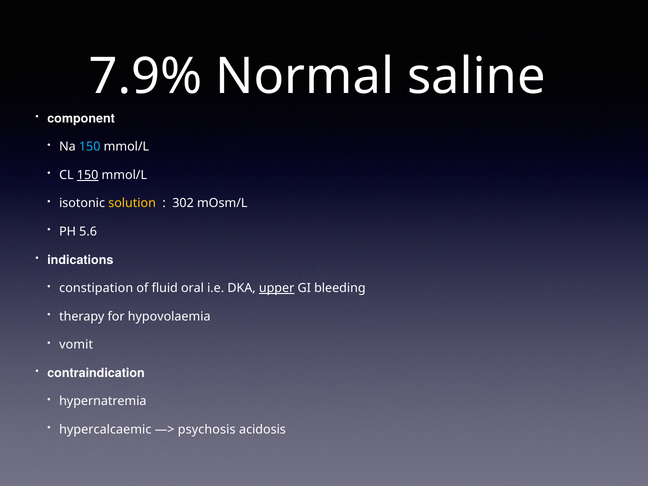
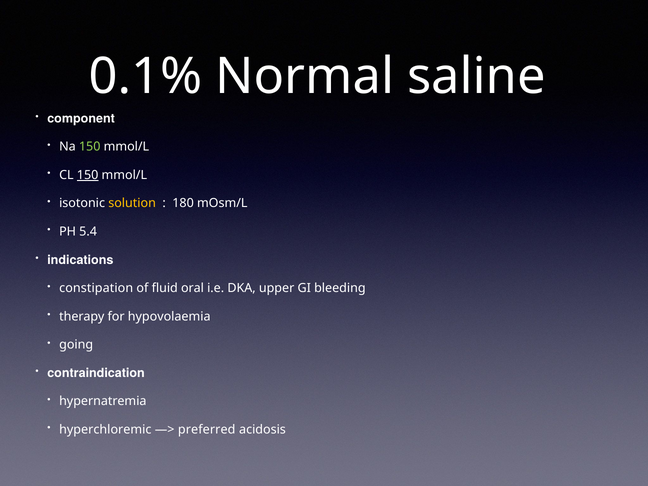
7.9%: 7.9% -> 0.1%
150 at (90, 147) colour: light blue -> light green
302: 302 -> 180
5.6: 5.6 -> 5.4
upper underline: present -> none
vomit: vomit -> going
hypercalcaemic: hypercalcaemic -> hyperchloremic
psychosis: psychosis -> preferred
